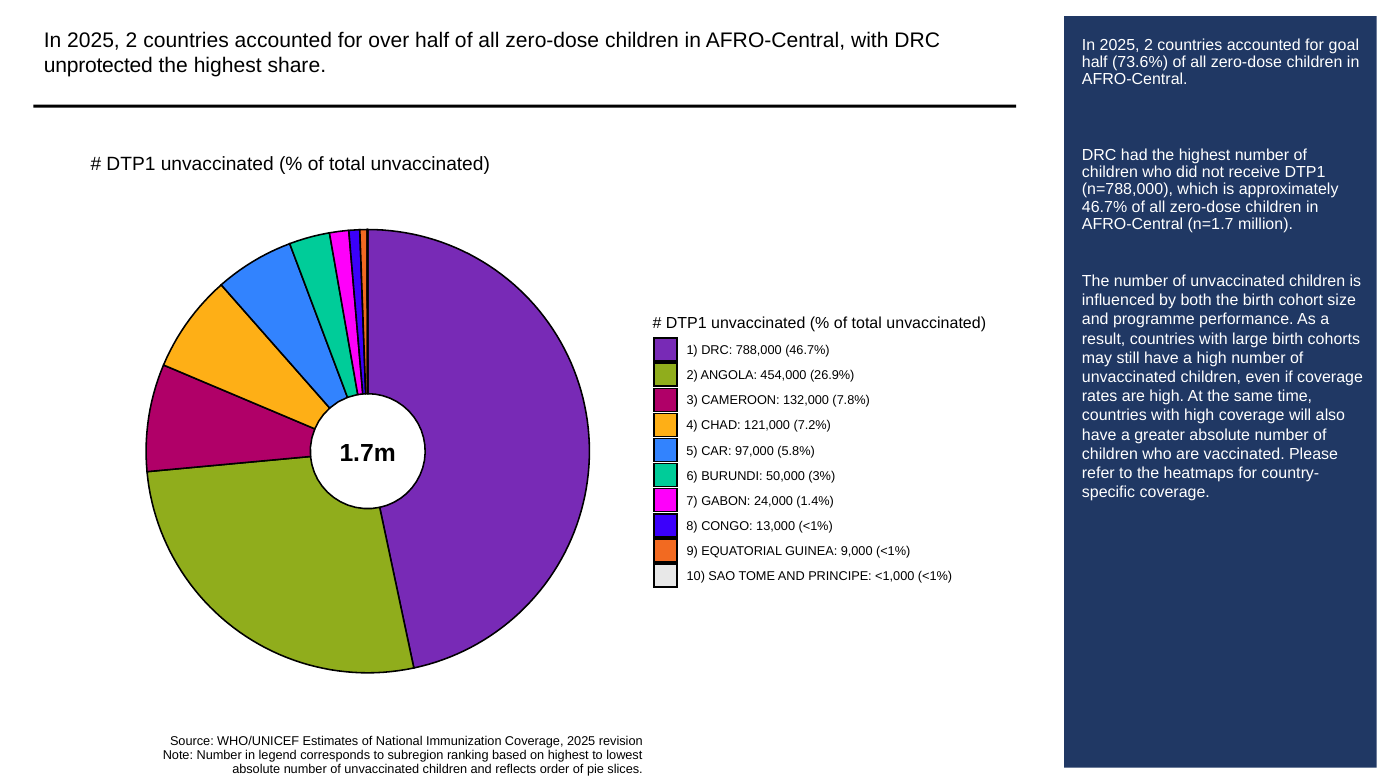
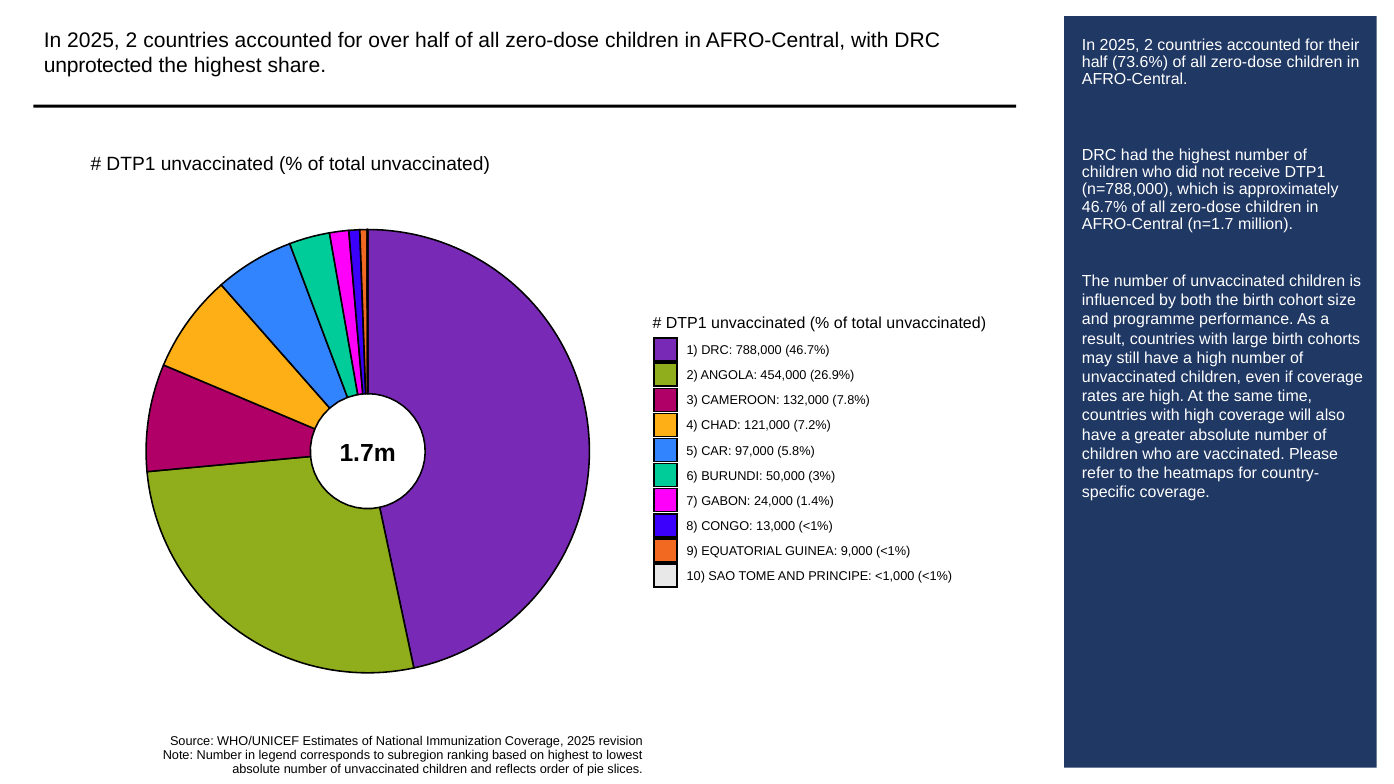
goal: goal -> their
